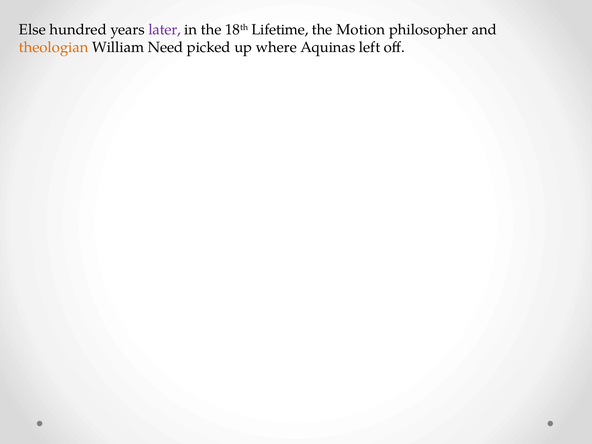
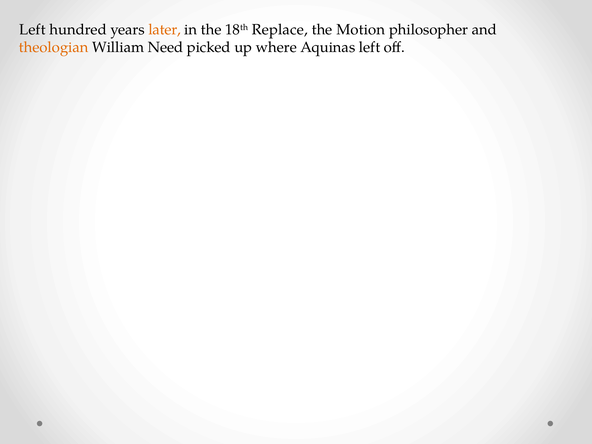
Else at (32, 30): Else -> Left
later colour: purple -> orange
Lifetime: Lifetime -> Replace
